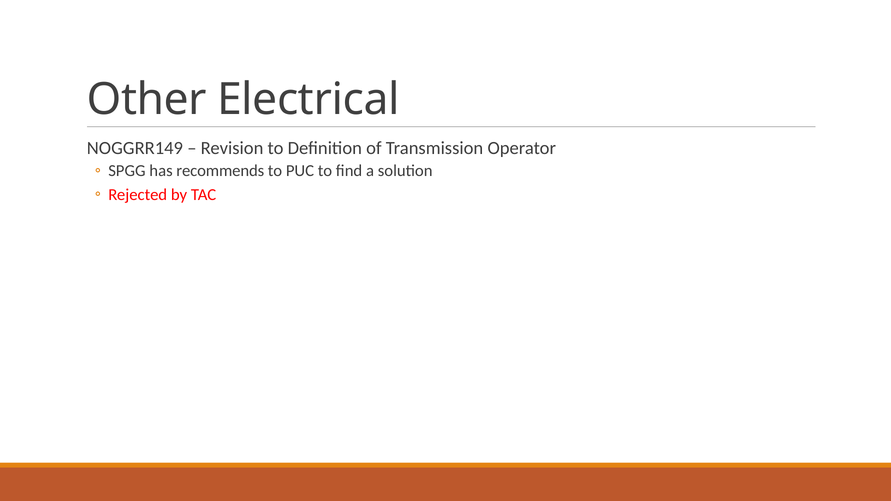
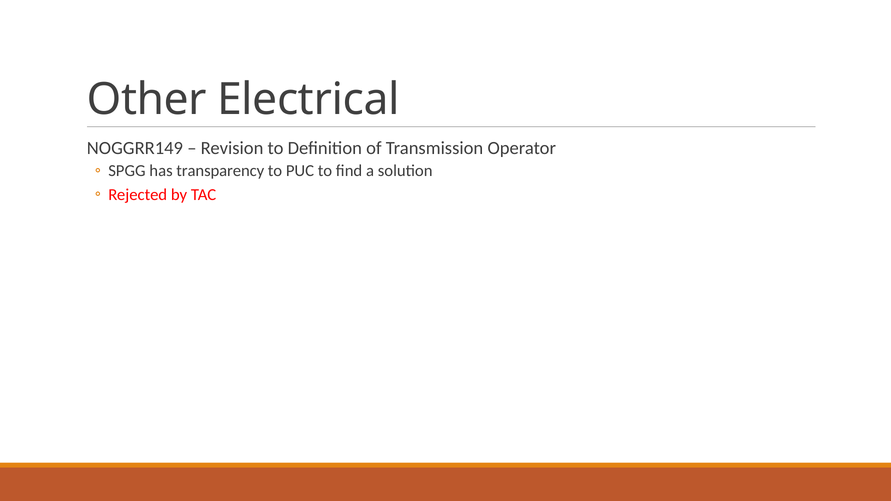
recommends: recommends -> transparency
